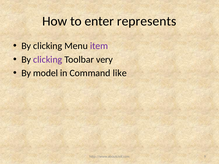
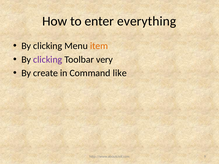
represents: represents -> everything
item colour: purple -> orange
model: model -> create
